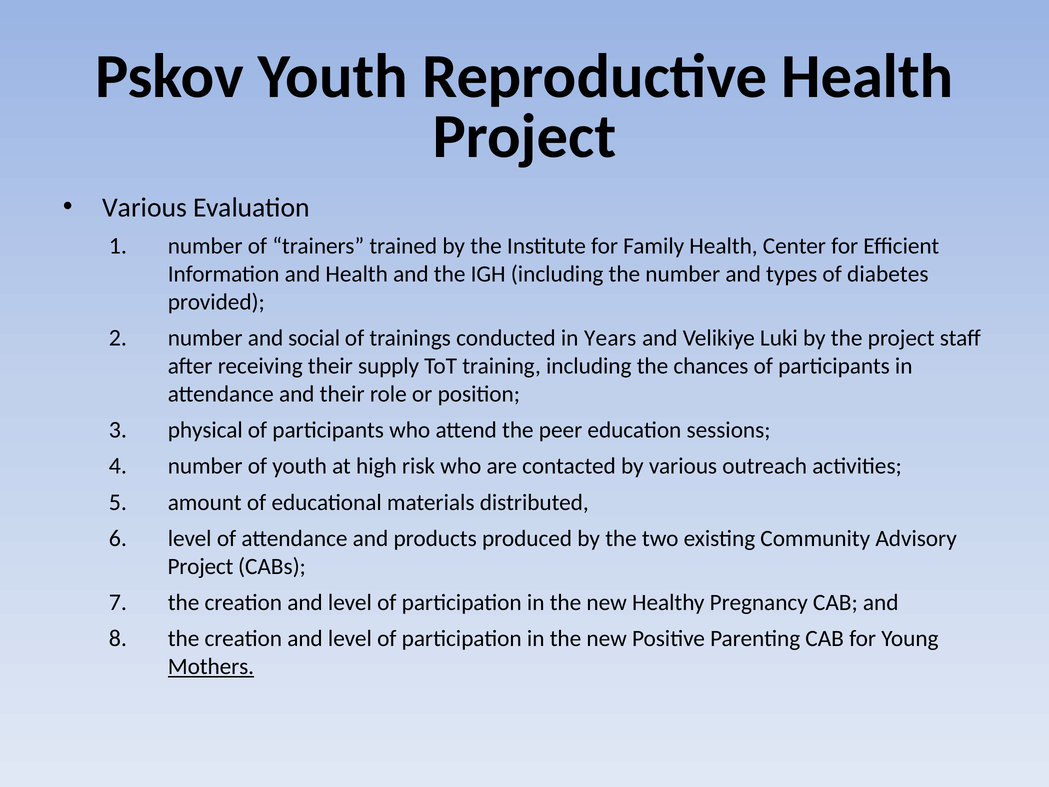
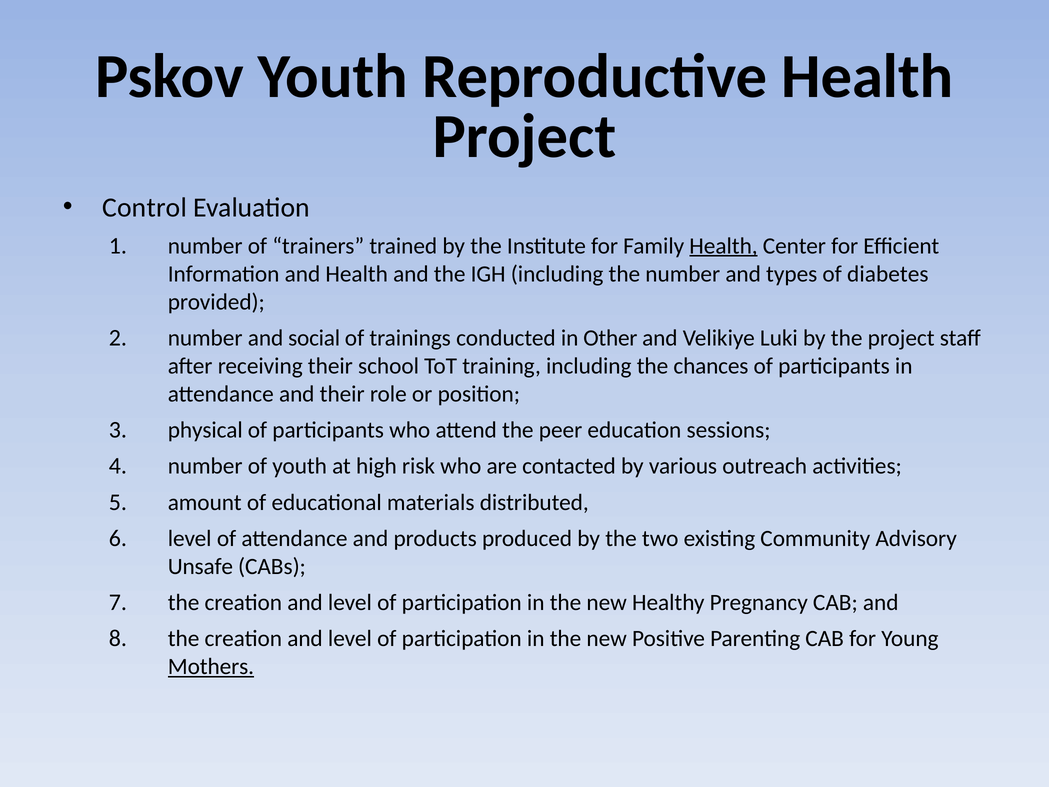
Various at (145, 207): Various -> Control
Health at (723, 246) underline: none -> present
Years: Years -> Other
supply: supply -> school
Project at (200, 566): Project -> Unsafe
